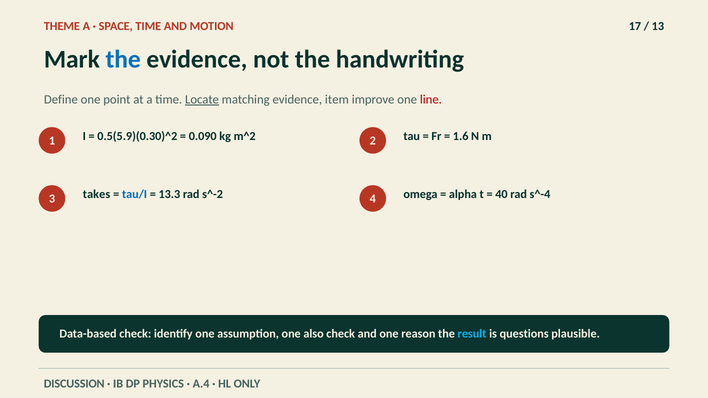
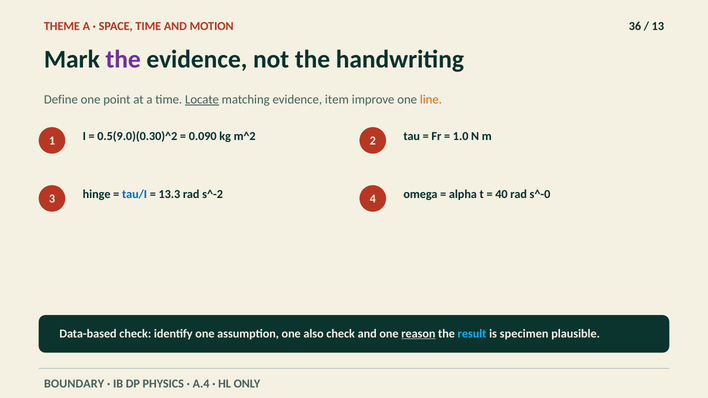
17: 17 -> 36
the at (123, 59) colour: blue -> purple
line colour: red -> orange
0.5(5.9)(0.30)^2: 0.5(5.9)(0.30)^2 -> 0.5(9.0)(0.30)^2
1.6: 1.6 -> 1.0
takes: takes -> hinge
s^-4: s^-4 -> s^-0
reason underline: none -> present
questions: questions -> specimen
DISCUSSION: DISCUSSION -> BOUNDARY
